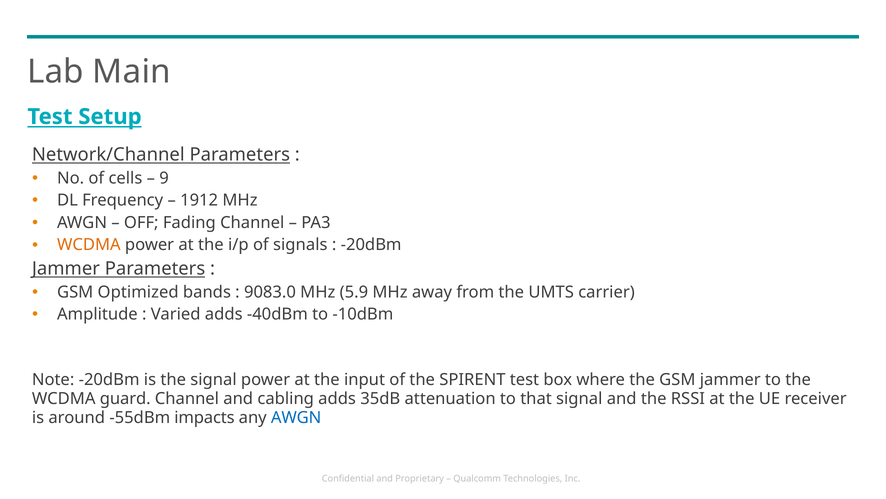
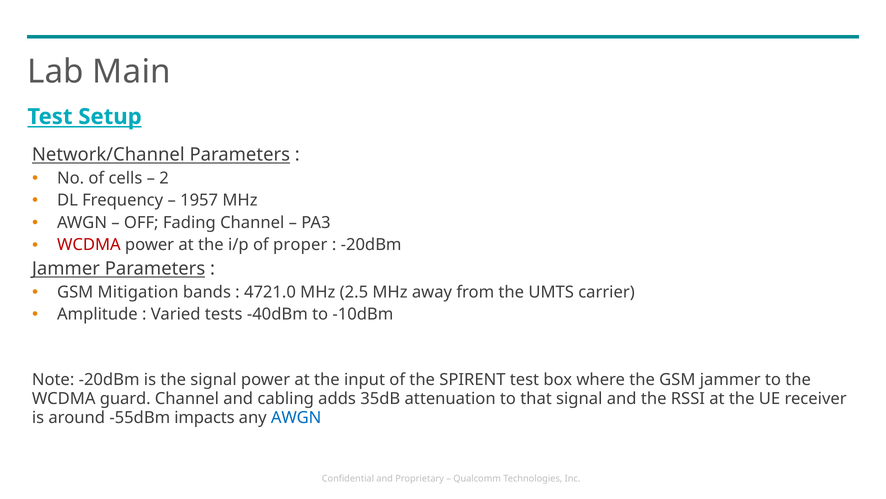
9: 9 -> 2
1912: 1912 -> 1957
WCDMA at (89, 245) colour: orange -> red
signals: signals -> proper
Optimized: Optimized -> Mitigation
9083.0: 9083.0 -> 4721.0
5.9: 5.9 -> 2.5
Varied adds: adds -> tests
